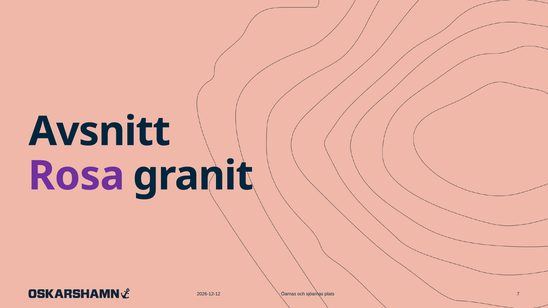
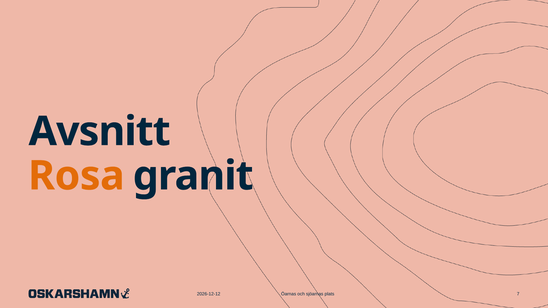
Rosa colour: purple -> orange
